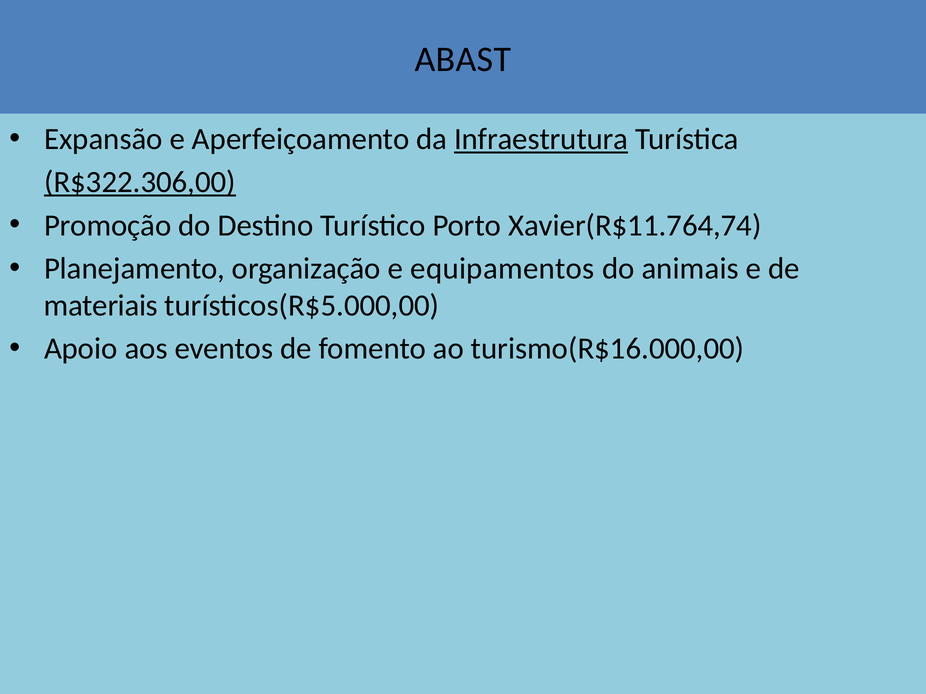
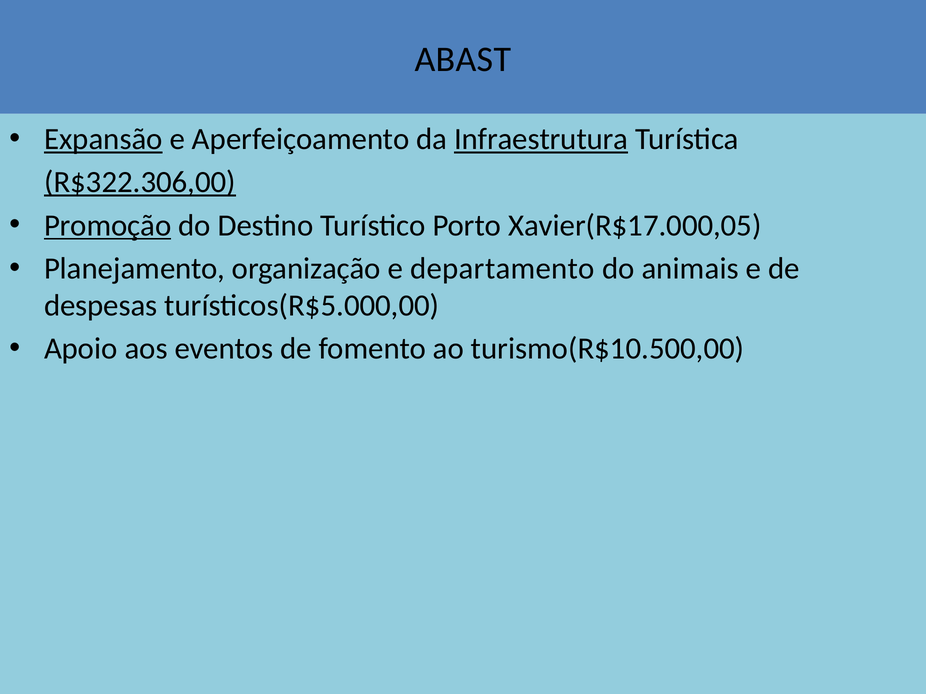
Expansão underline: none -> present
Promoção underline: none -> present
Xavier(R$11.764,74: Xavier(R$11.764,74 -> Xavier(R$17.000,05
equipamentos: equipamentos -> departamento
materiais: materiais -> despesas
turismo(R$16.000,00: turismo(R$16.000,00 -> turismo(R$10.500,00
